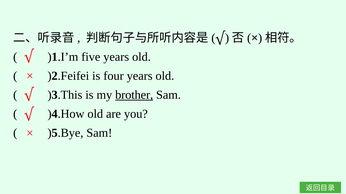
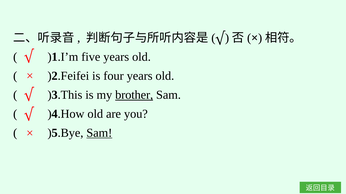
Sam at (99, 133) underline: none -> present
